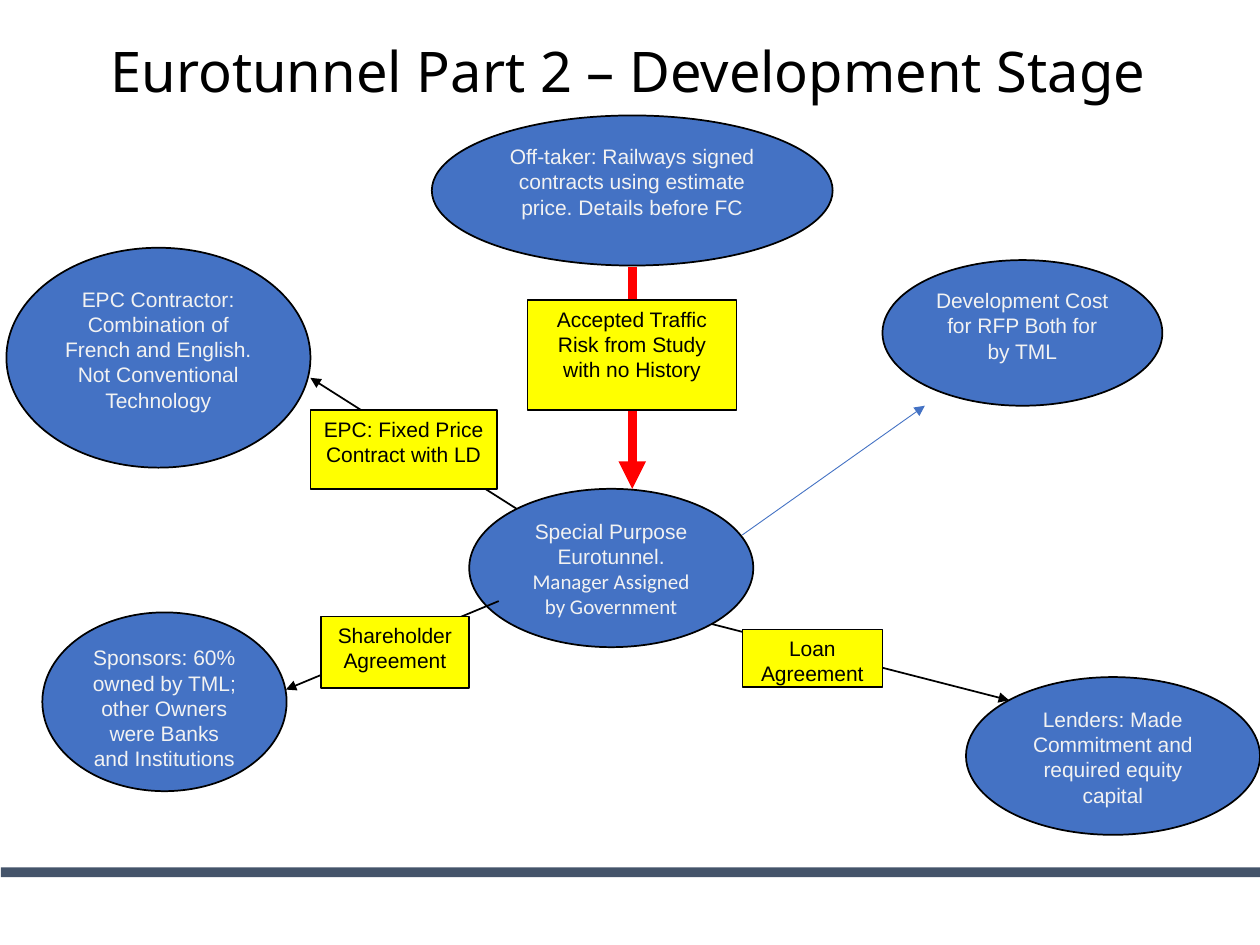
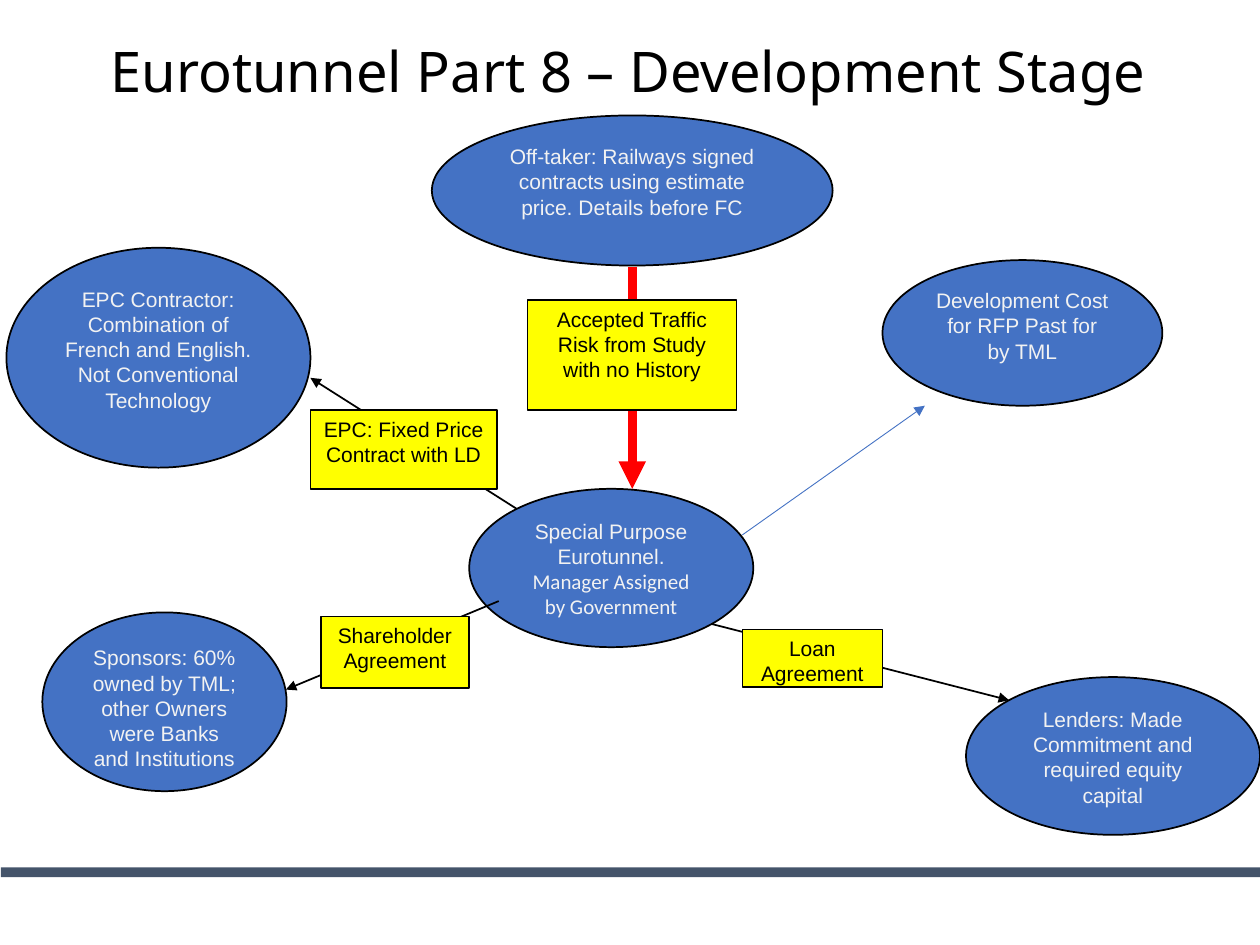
2: 2 -> 8
Both: Both -> Past
